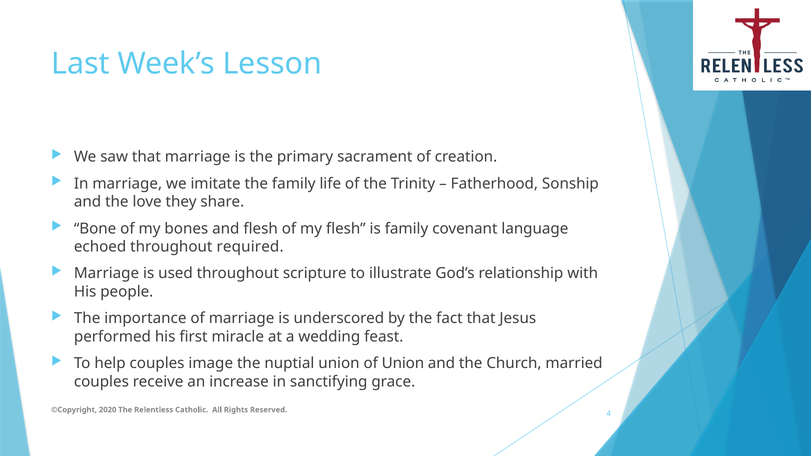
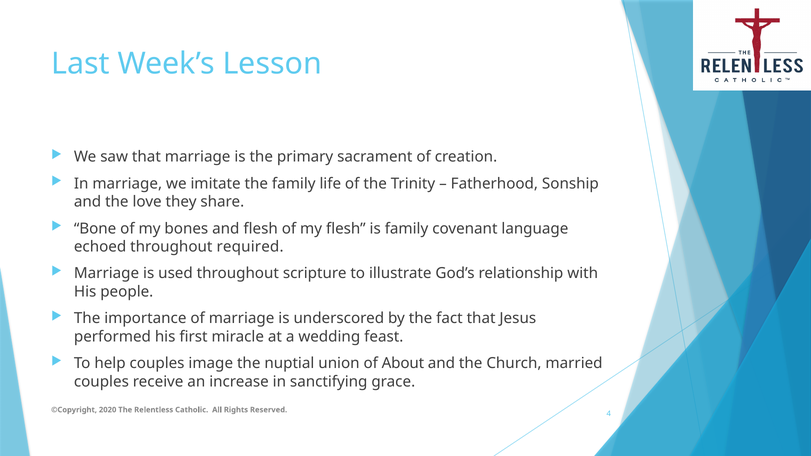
of Union: Union -> About
